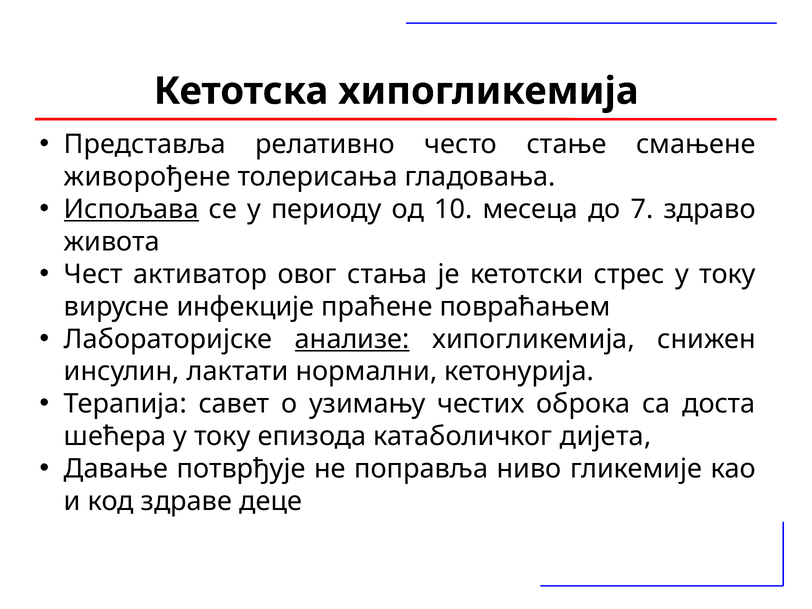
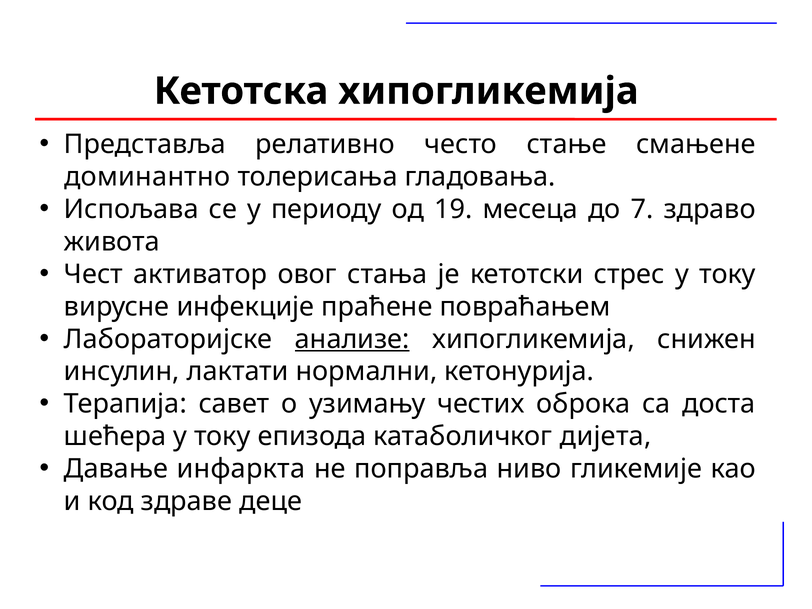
живорођене: живорођене -> доминантно
Испољава underline: present -> none
10: 10 -> 19
потврђује: потврђује -> инфаркта
